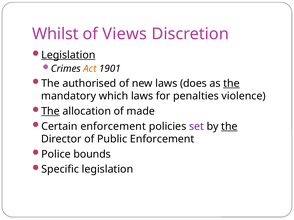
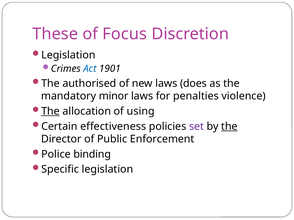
Whilst: Whilst -> These
Views: Views -> Focus
Legislation at (68, 55) underline: present -> none
Act colour: orange -> blue
the at (231, 84) underline: present -> none
which: which -> minor
made: made -> using
Certain enforcement: enforcement -> effectiveness
bounds: bounds -> binding
